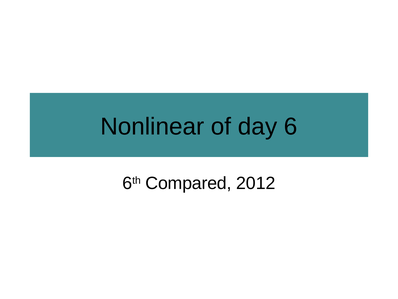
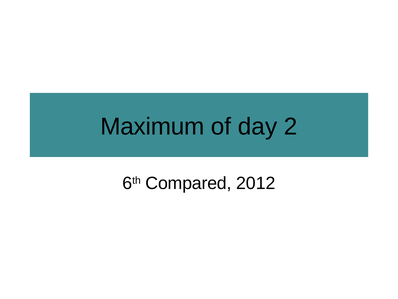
Nonlinear: Nonlinear -> Maximum
6: 6 -> 2
